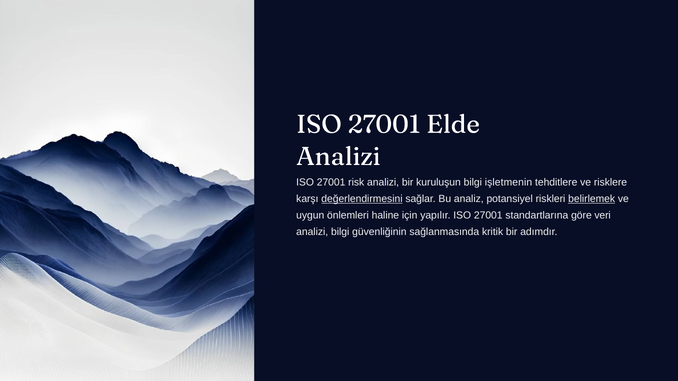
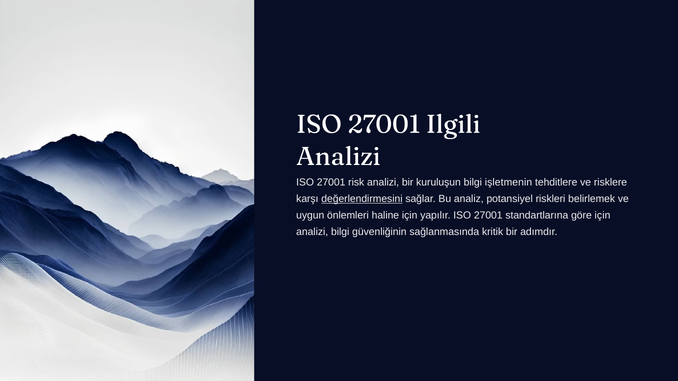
Elde: Elde -> Ilgili
belirlemek underline: present -> none
göre veri: veri -> için
